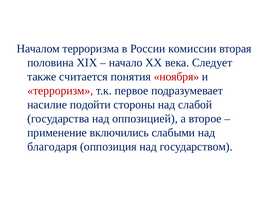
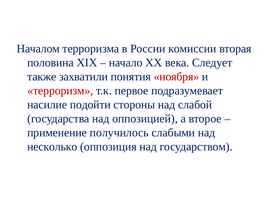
считается: считается -> захватили
включились: включились -> получилось
благодаря: благодаря -> несколько
